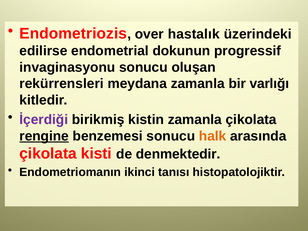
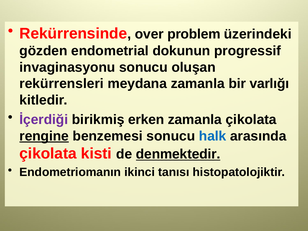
Endometriozis: Endometriozis -> Rekürrensinde
hastalık: hastalık -> problem
edilirse: edilirse -> gözden
kistin: kistin -> erken
halk colour: orange -> blue
denmektedir underline: none -> present
